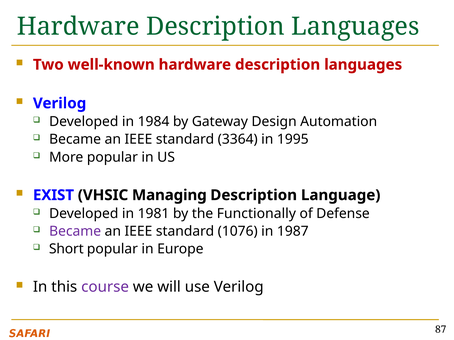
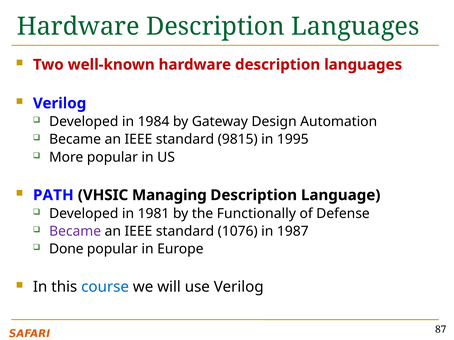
3364: 3364 -> 9815
EXIST: EXIST -> PATH
Short: Short -> Done
course colour: purple -> blue
